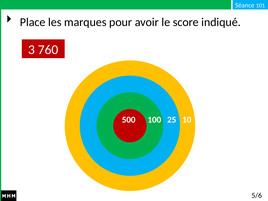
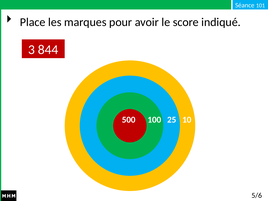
760: 760 -> 844
